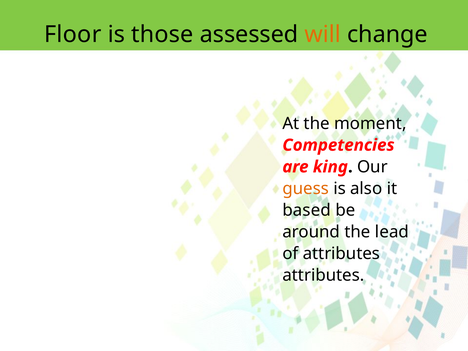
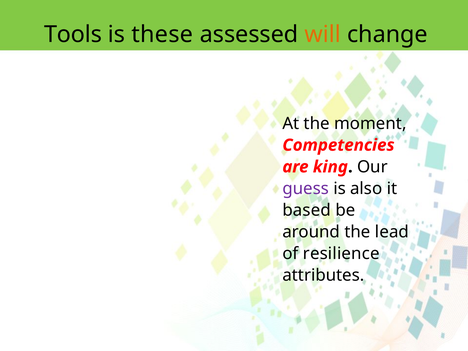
Floor: Floor -> Tools
those: those -> these
guess colour: orange -> purple
of attributes: attributes -> resilience
